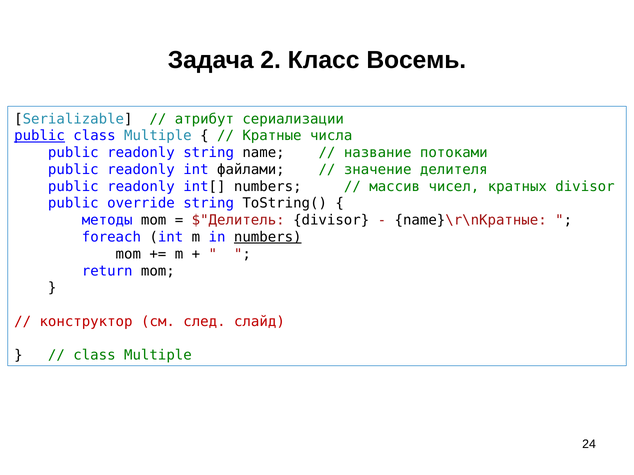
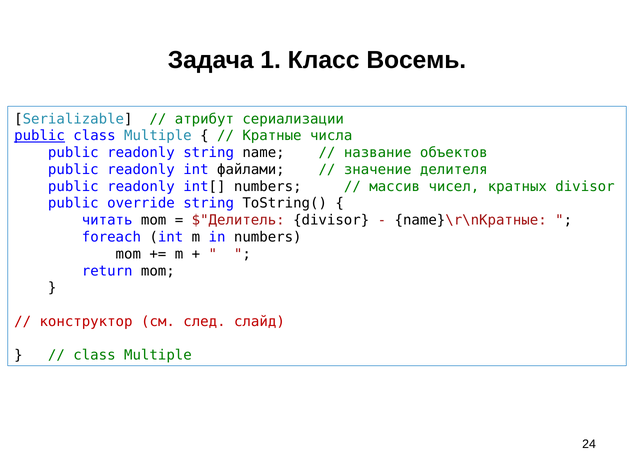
2: 2 -> 1
потоками: потоками -> объектов
методы: методы -> читать
numbers at (268, 237) underline: present -> none
